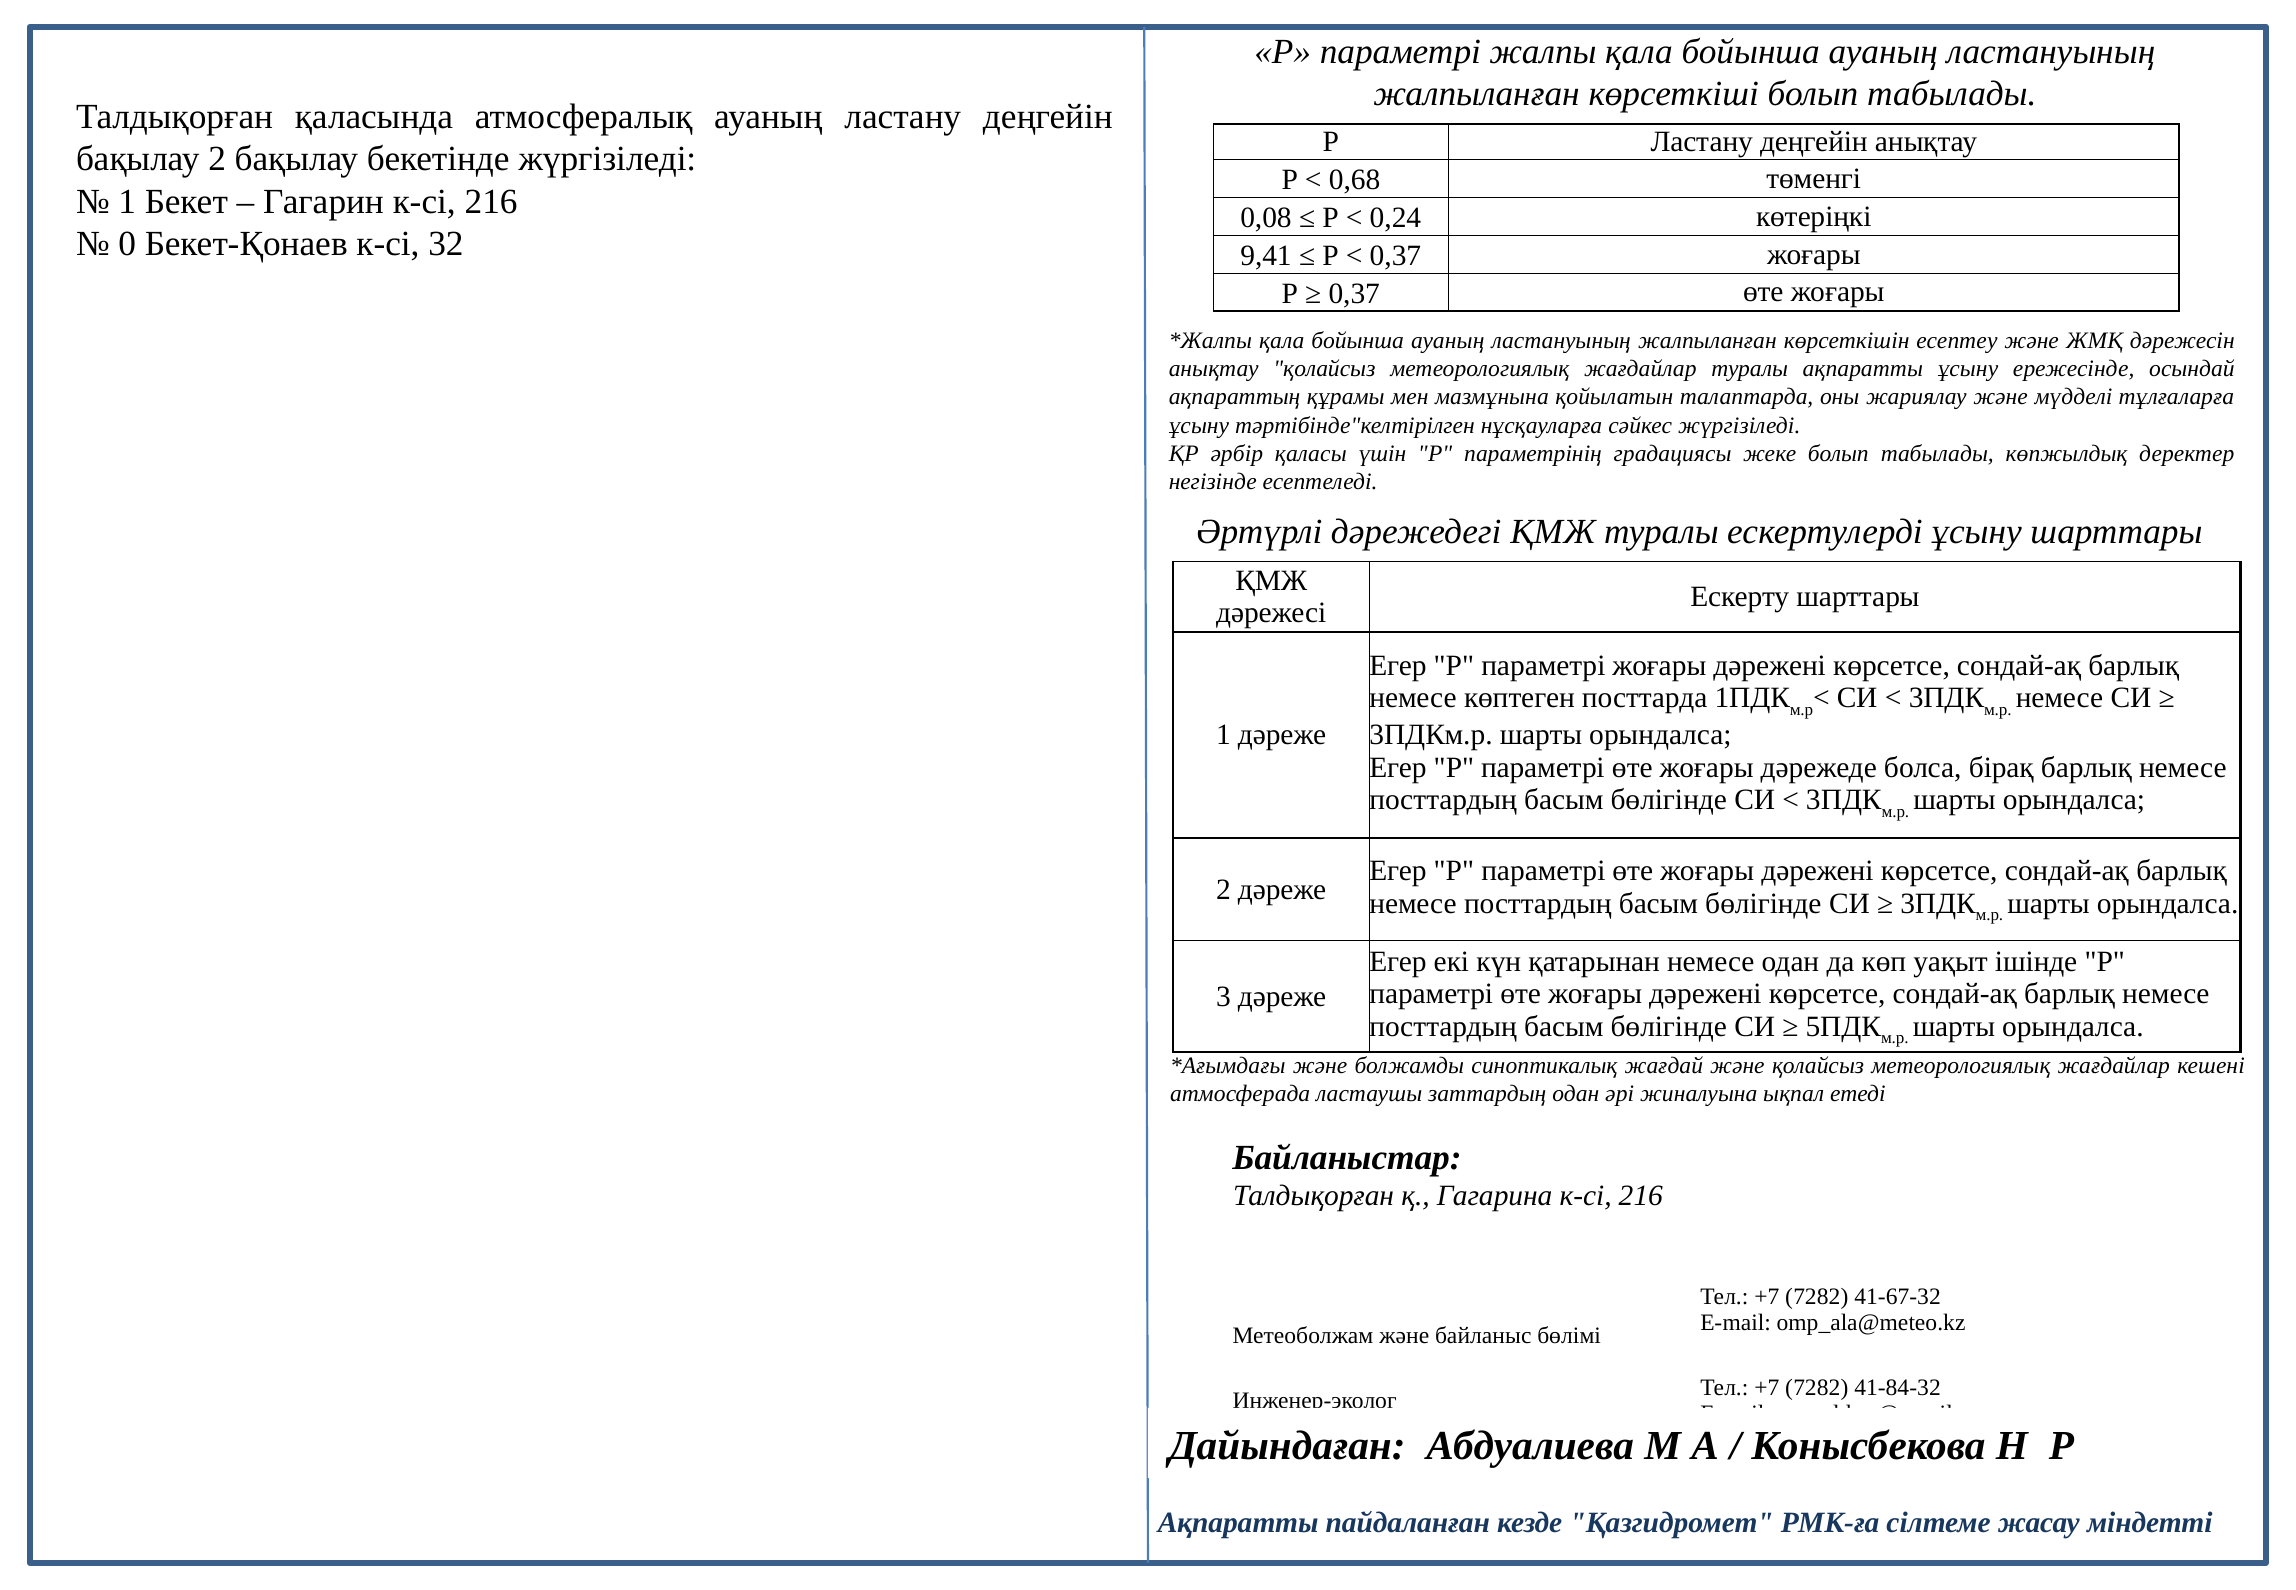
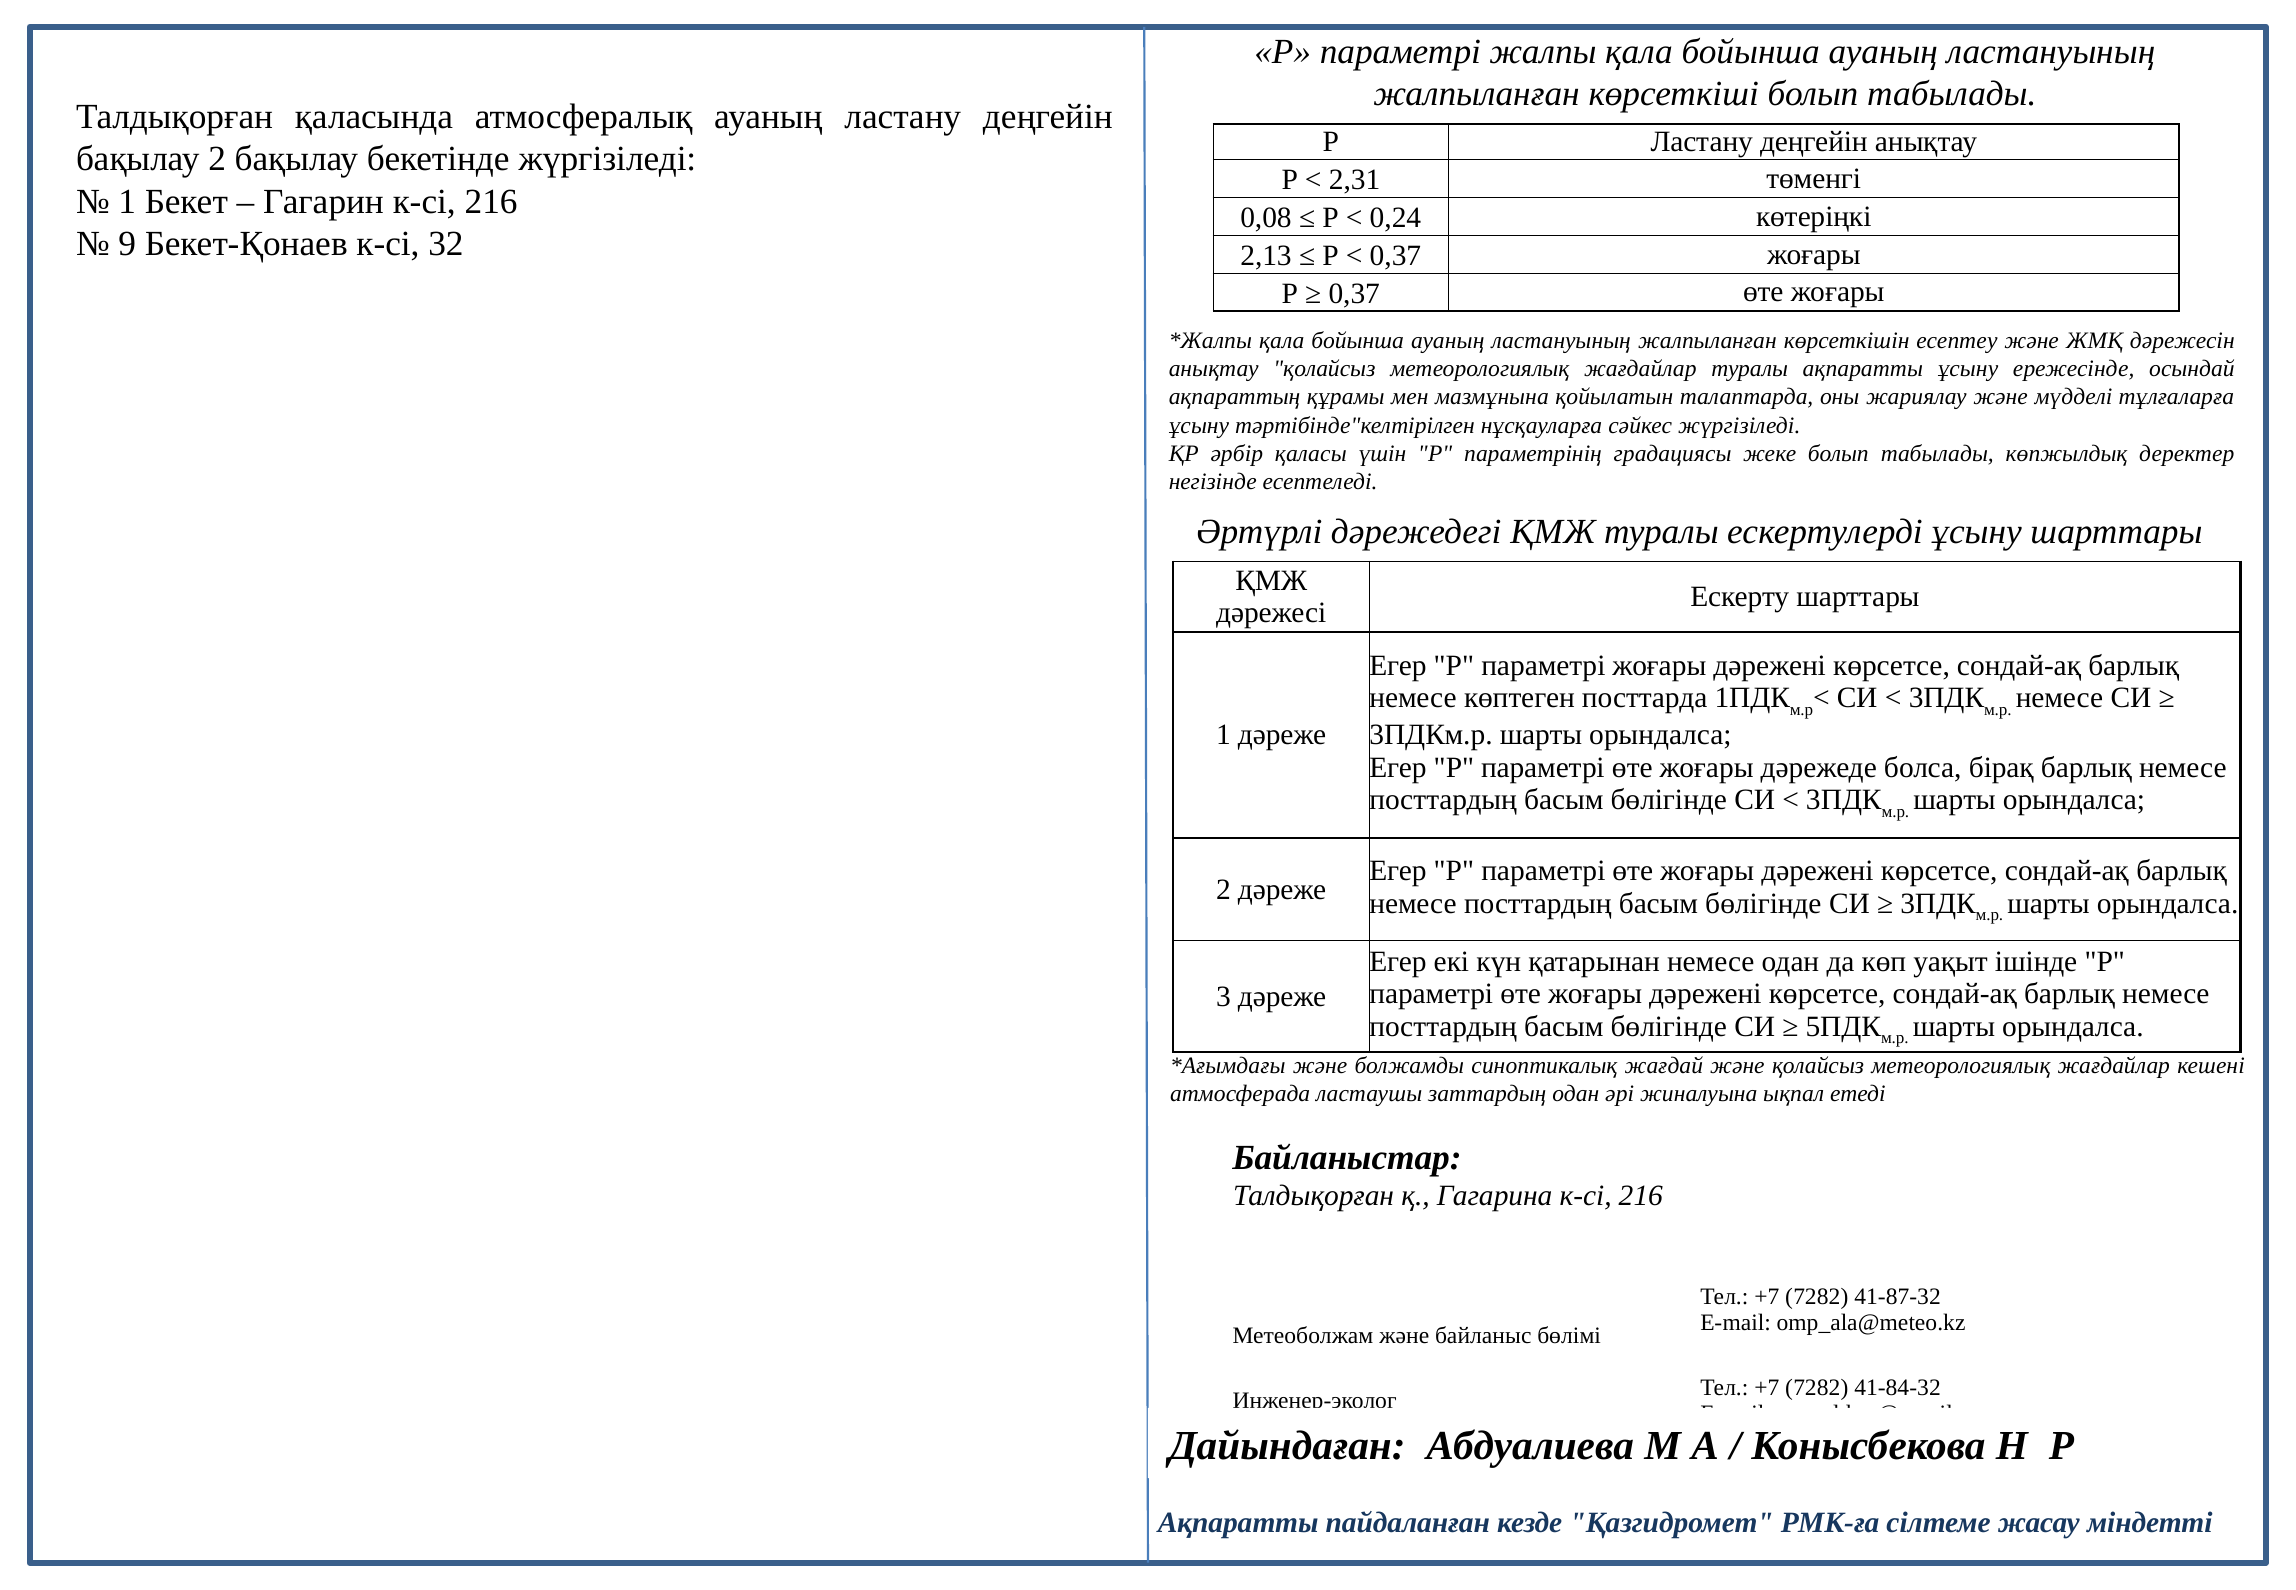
0,68: 0,68 -> 2,31
0: 0 -> 9
9,41: 9,41 -> 2,13
41-67-32: 41-67-32 -> 41-87-32
